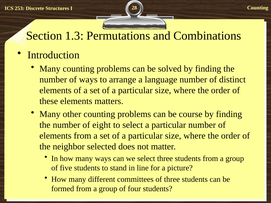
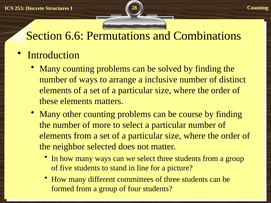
1.3: 1.3 -> 6.6
language: language -> inclusive
eight: eight -> more
